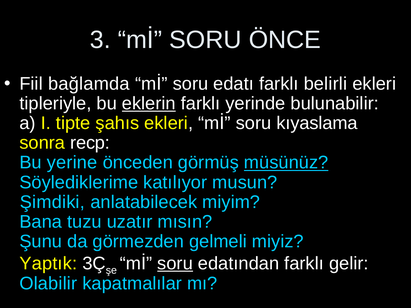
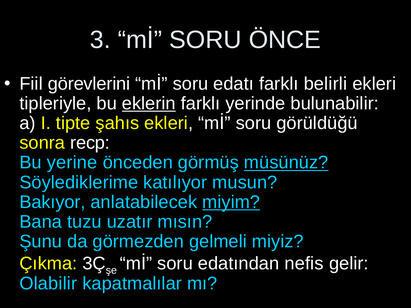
bağlamda: bağlamda -> görevlerini
kıyaslama: kıyaslama -> görüldüğü
Şimdiki: Şimdiki -> Bakıyor
miyim underline: none -> present
Yaptık: Yaptık -> Çıkma
soru at (175, 264) underline: present -> none
edatından farklı: farklı -> nefis
